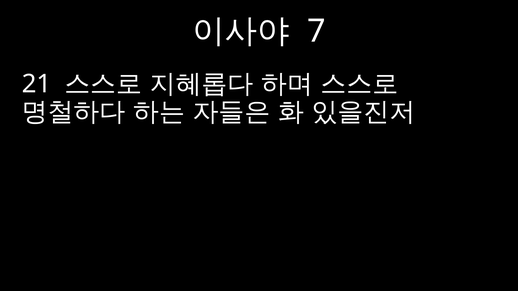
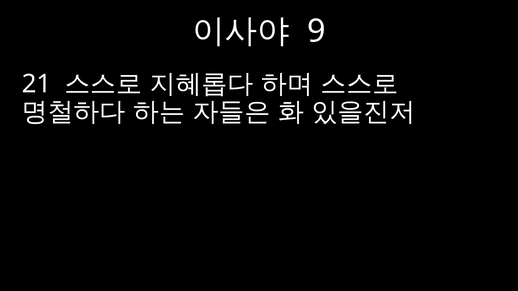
7: 7 -> 9
